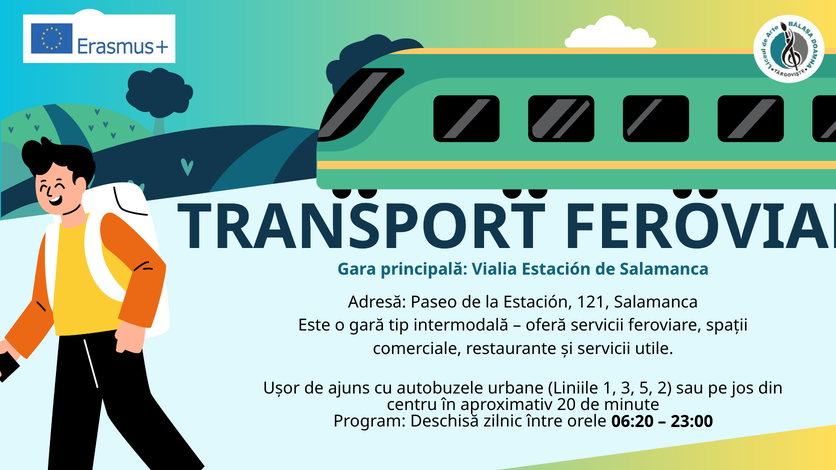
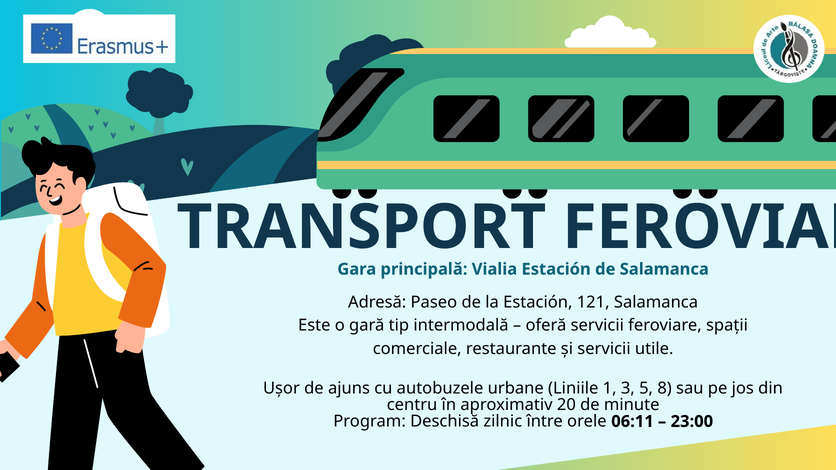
2: 2 -> 8
06:20: 06:20 -> 06:11
